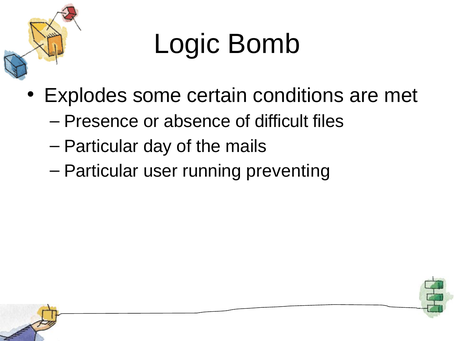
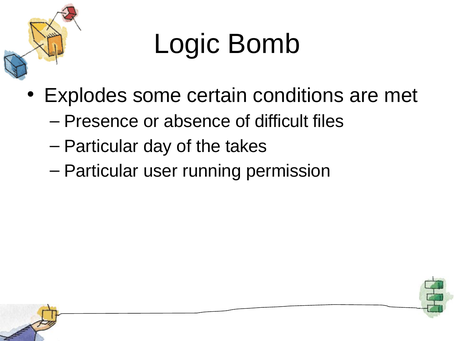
mails: mails -> takes
preventing: preventing -> permission
